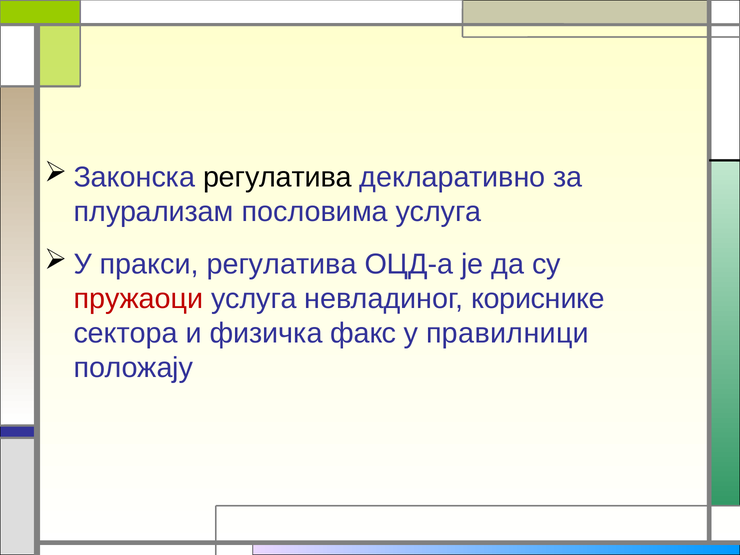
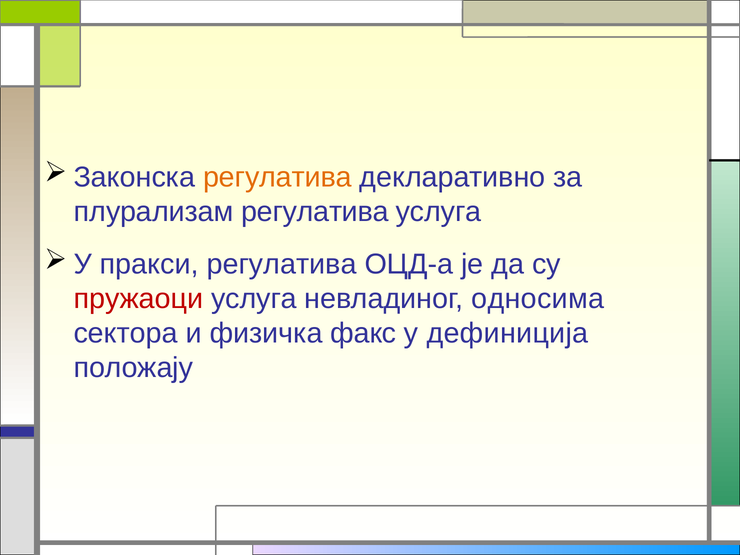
регулатива at (277, 177) colour: black -> orange
плурализам пословима: пословима -> регулатива
кориснике: кориснике -> односима
правилници: правилници -> дефиниција
